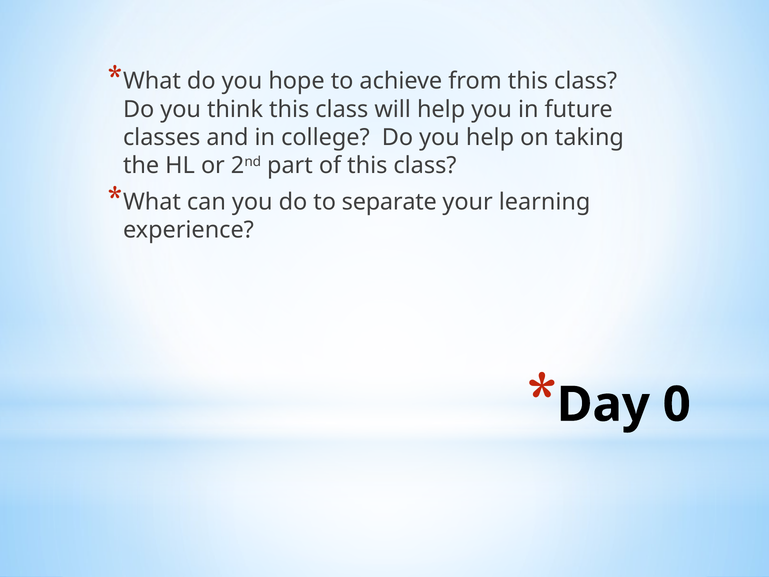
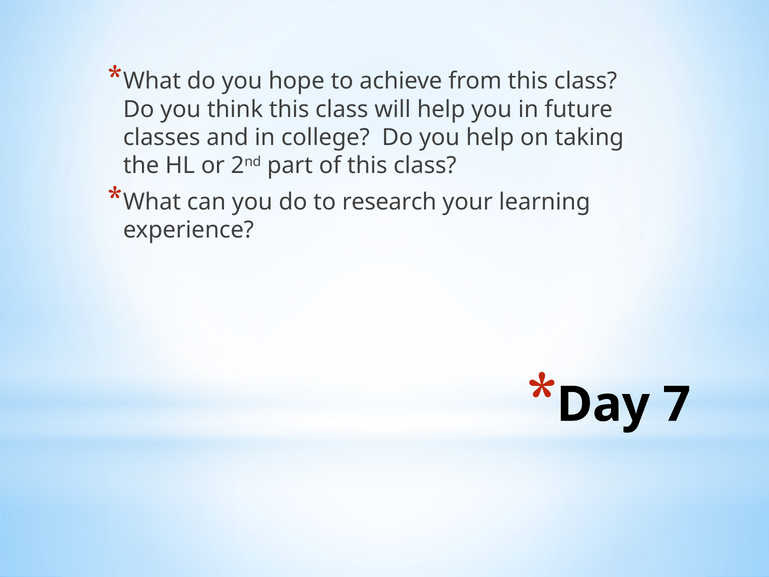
separate: separate -> research
0: 0 -> 7
